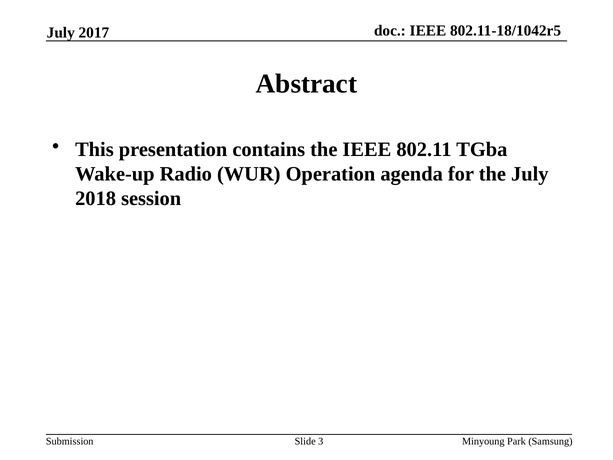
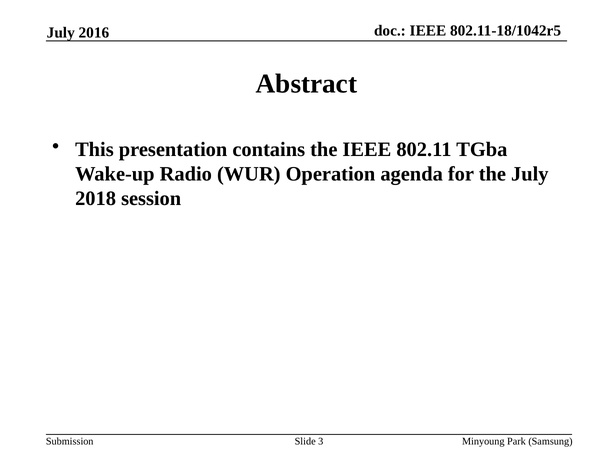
2017: 2017 -> 2016
